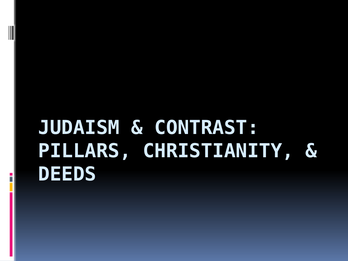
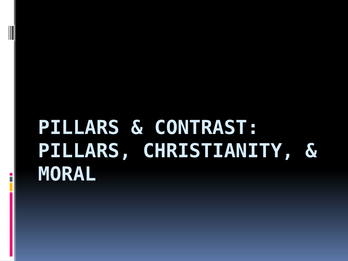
JUDAISM at (79, 128): JUDAISM -> PILLARS
DEEDS: DEEDS -> MORAL
